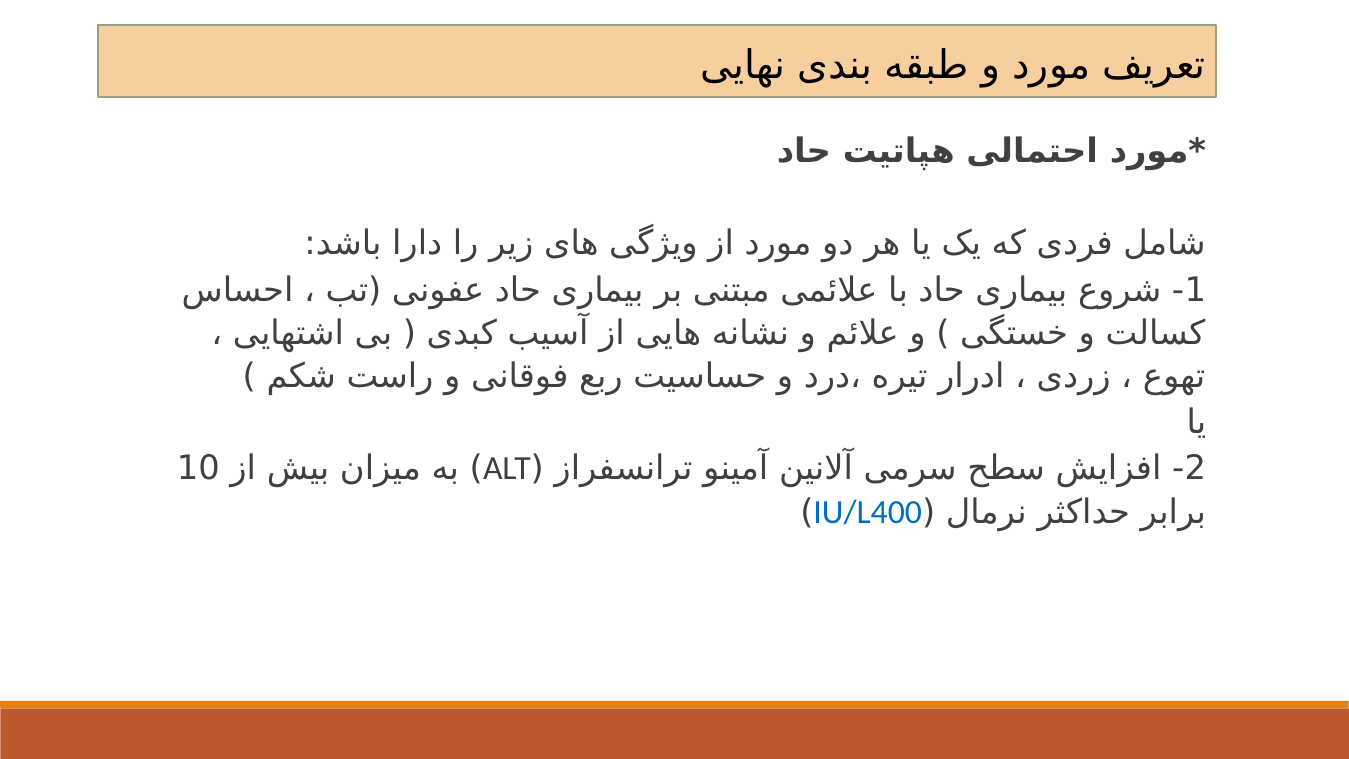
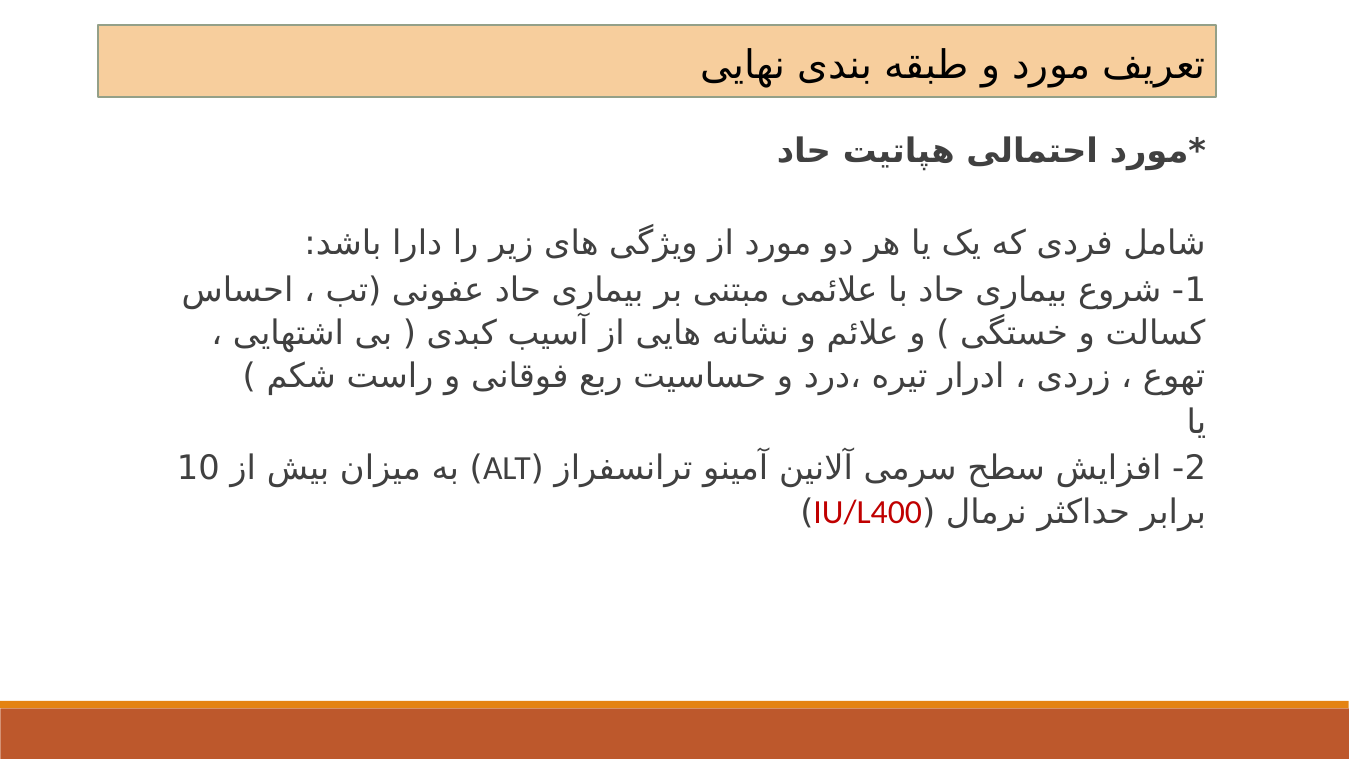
IU/L400 colour: blue -> red
